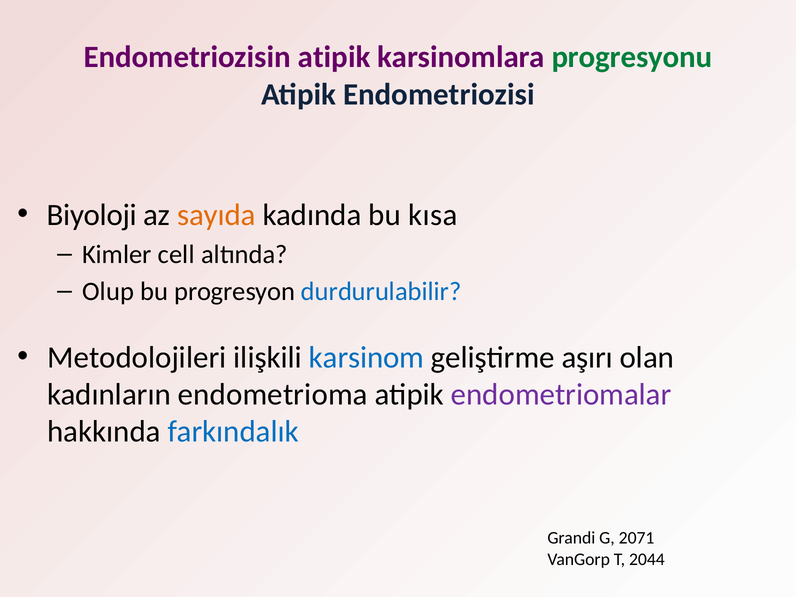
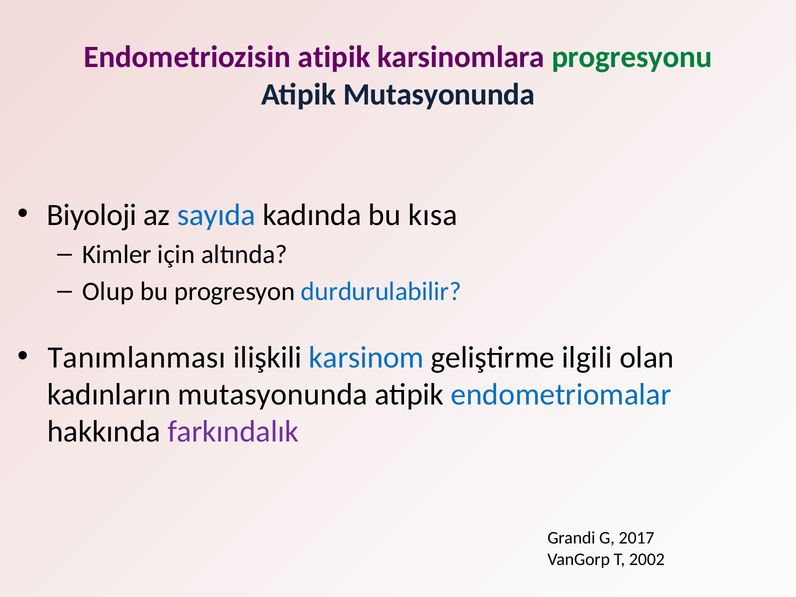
Atipik Endometriozisi: Endometriozisi -> Mutasyonunda
sayıda colour: orange -> blue
cell: cell -> için
Metodolojileri: Metodolojileri -> Tanımlanması
aşırı: aşırı -> ilgili
kadınların endometrioma: endometrioma -> mutasyonunda
endometriomalar colour: purple -> blue
farkındalık colour: blue -> purple
2071: 2071 -> 2017
2044: 2044 -> 2002
